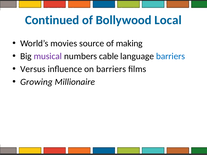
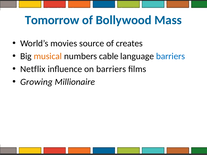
Continued: Continued -> Tomorrow
Local: Local -> Mass
making: making -> creates
musical colour: purple -> orange
Versus: Versus -> Netflix
